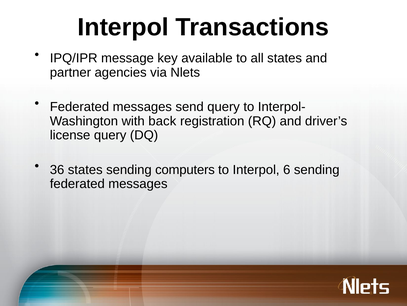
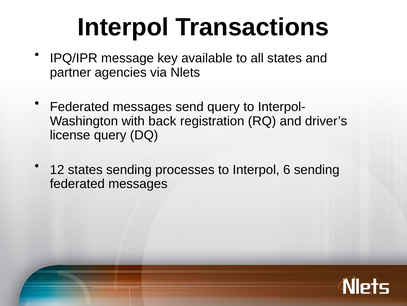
36: 36 -> 12
computers: computers -> processes
